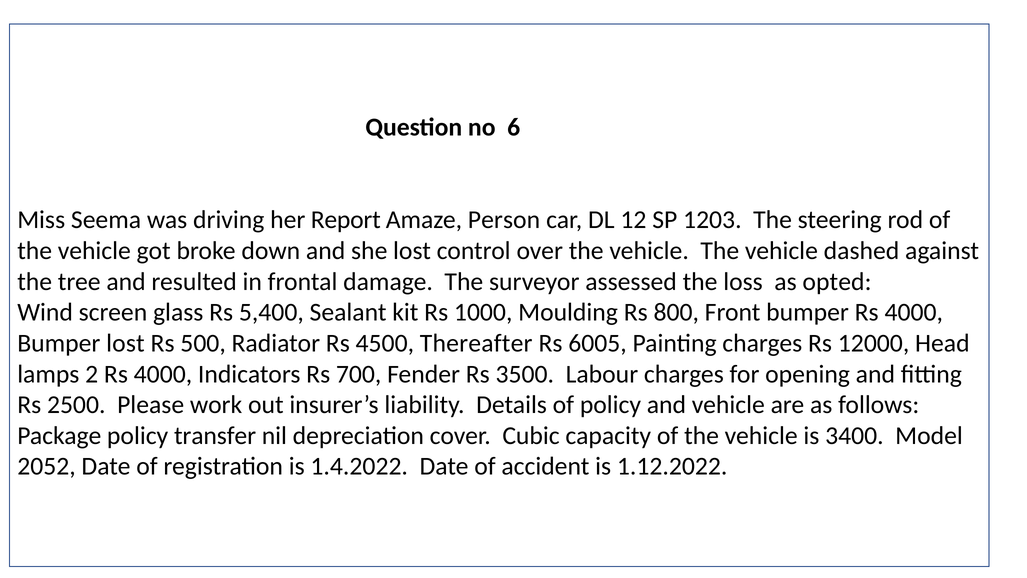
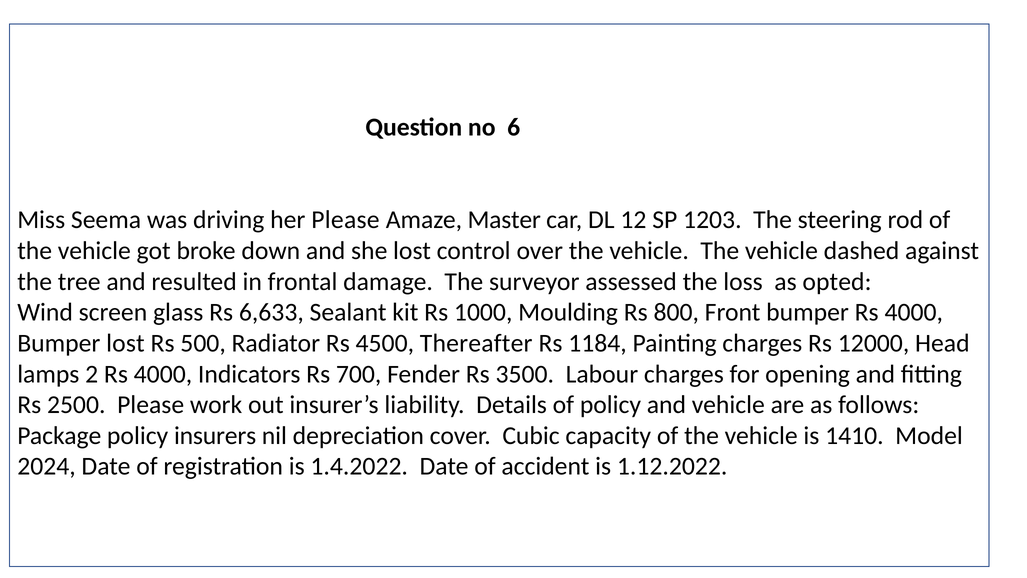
her Report: Report -> Please
Person: Person -> Master
5,400: 5,400 -> 6,633
6005: 6005 -> 1184
transfer: transfer -> insurers
3400: 3400 -> 1410
2052: 2052 -> 2024
